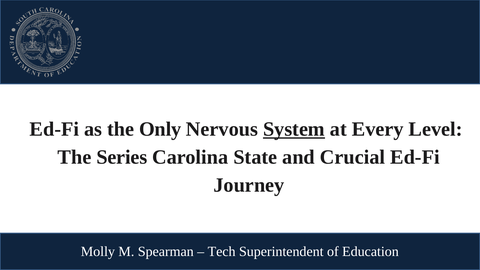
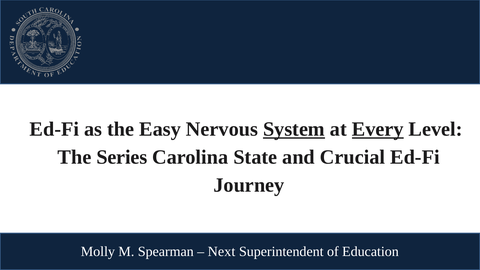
Only: Only -> Easy
Every underline: none -> present
Tech: Tech -> Next
